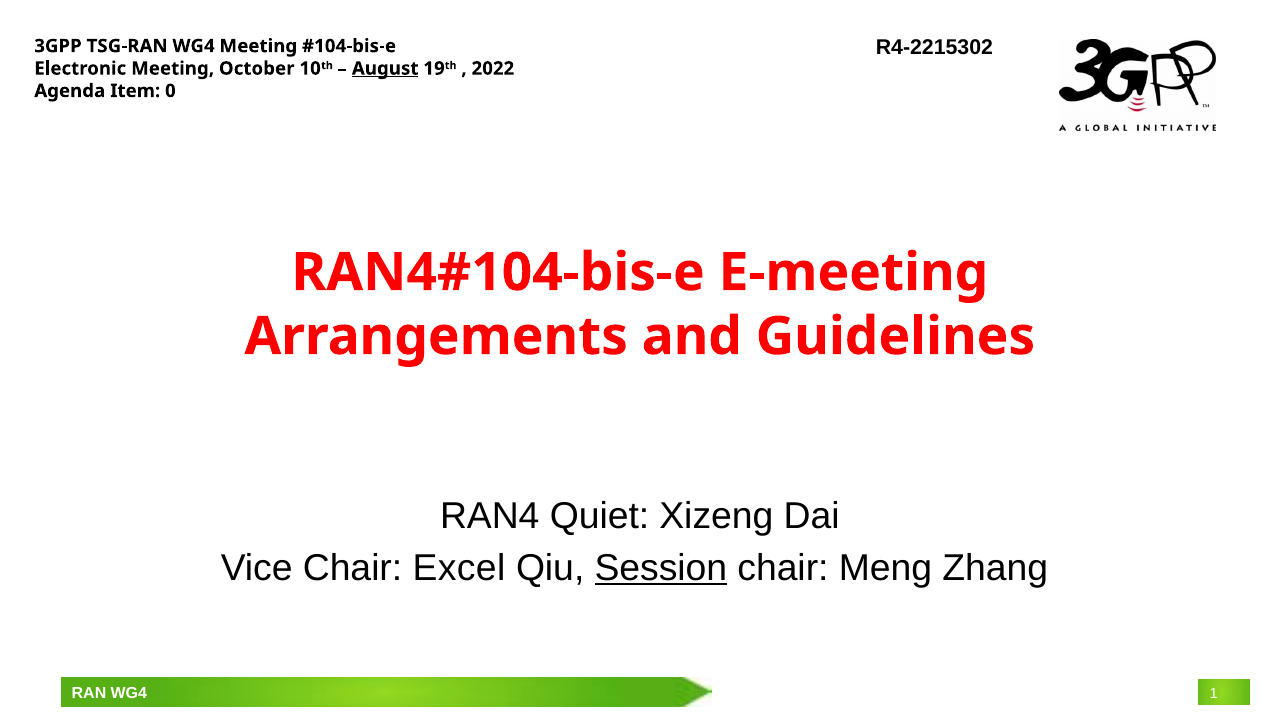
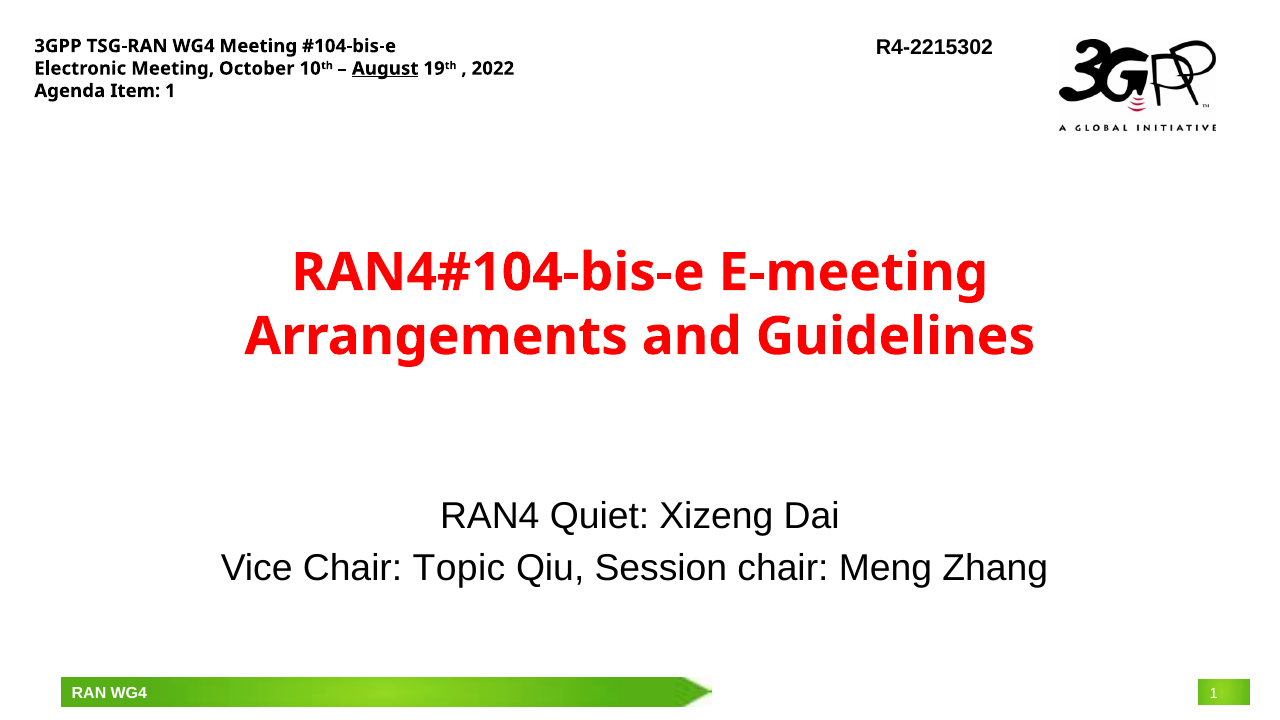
Item 0: 0 -> 1
Excel: Excel -> Topic
Session underline: present -> none
